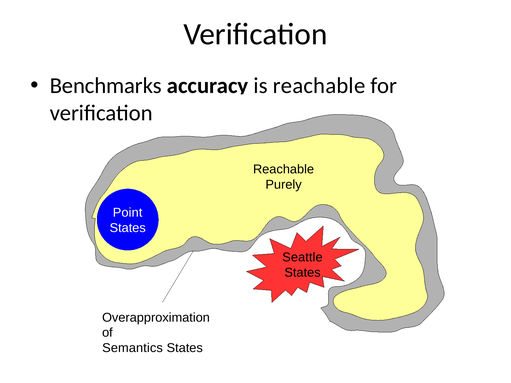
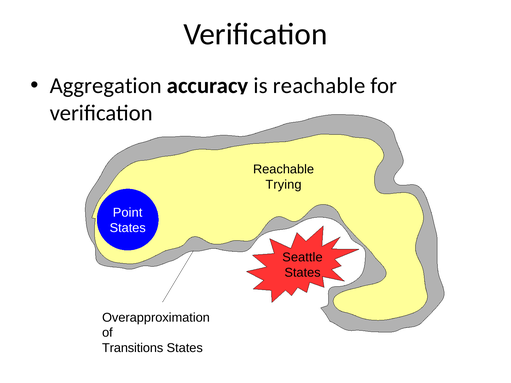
Benchmarks: Benchmarks -> Aggregation
Purely: Purely -> Trying
Semantics: Semantics -> Transitions
